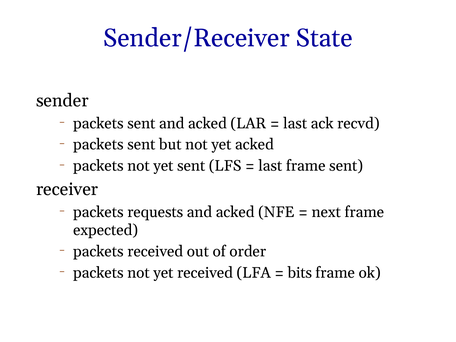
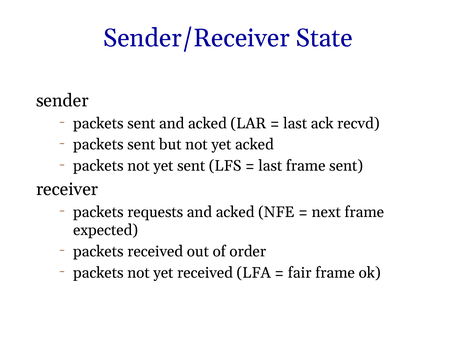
bits: bits -> fair
